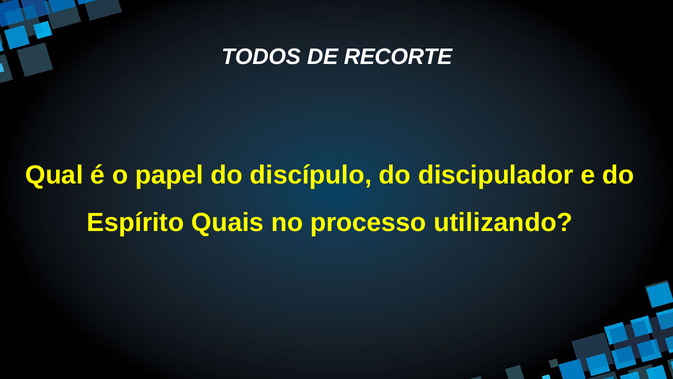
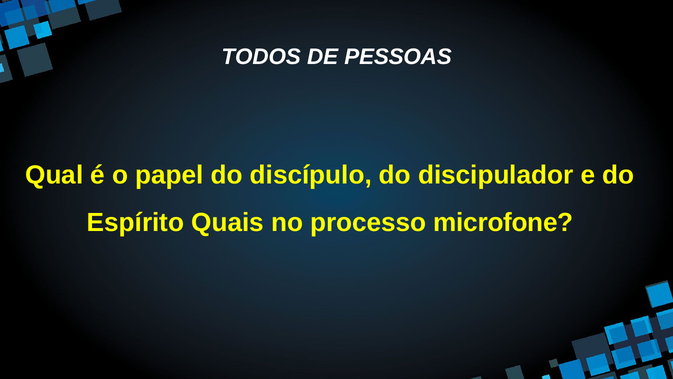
RECORTE: RECORTE -> PESSOAS
utilizando: utilizando -> microfone
